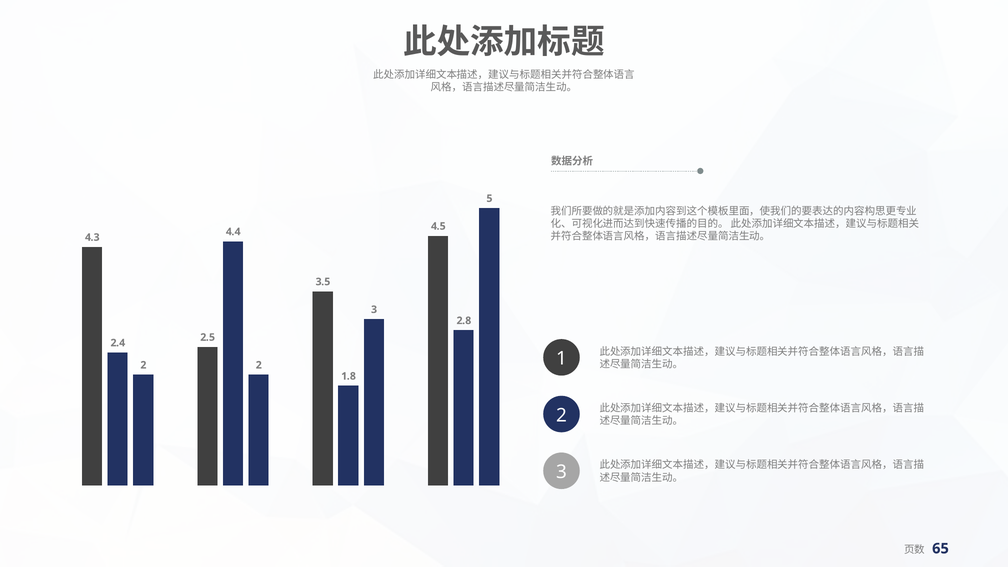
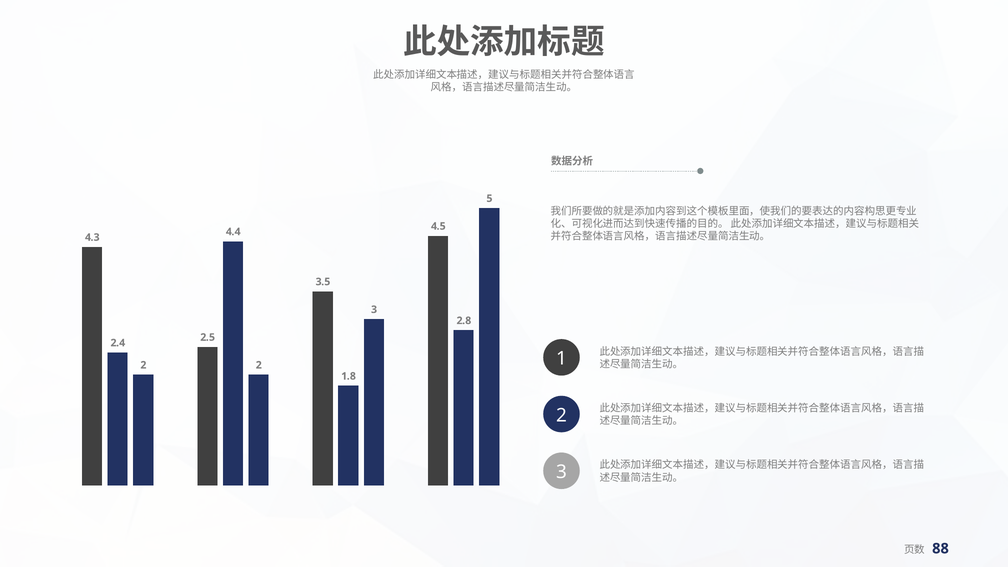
65: 65 -> 88
